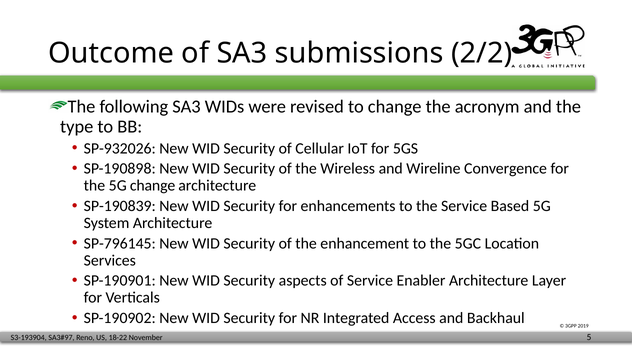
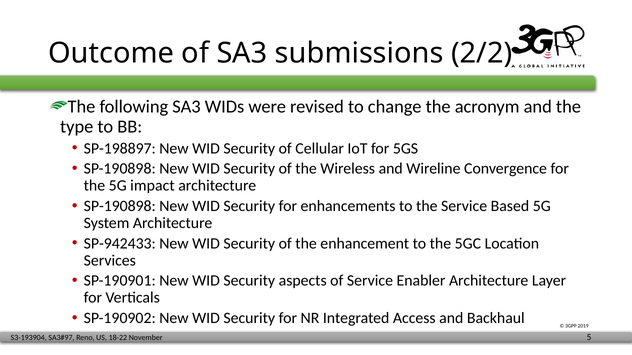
SP-932026: SP-932026 -> SP-198897
5G change: change -> impact
SP-190839 at (120, 206): SP-190839 -> SP-190898
SP-796145: SP-796145 -> SP-942433
